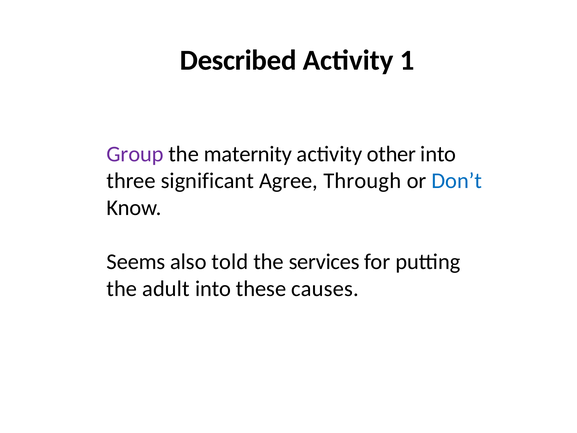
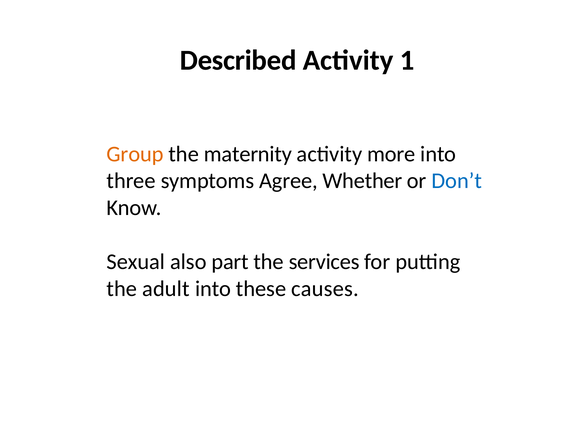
Group colour: purple -> orange
other: other -> more
significant: significant -> symptoms
Through: Through -> Whether
Seems: Seems -> Sexual
told: told -> part
